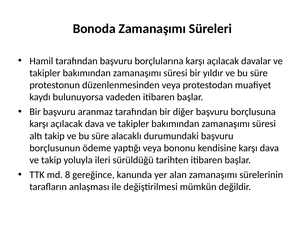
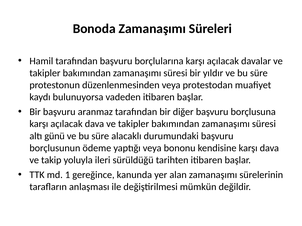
altı takip: takip -> günü
8: 8 -> 1
